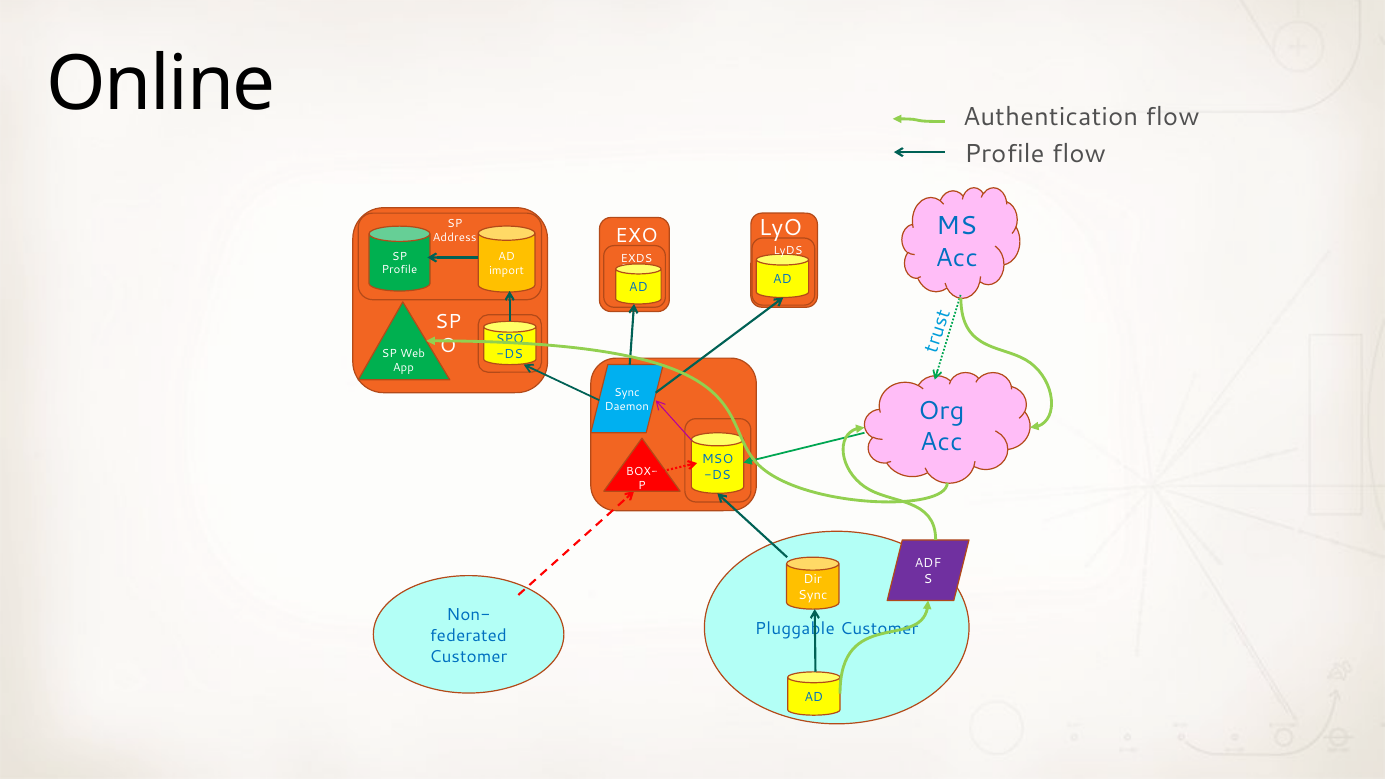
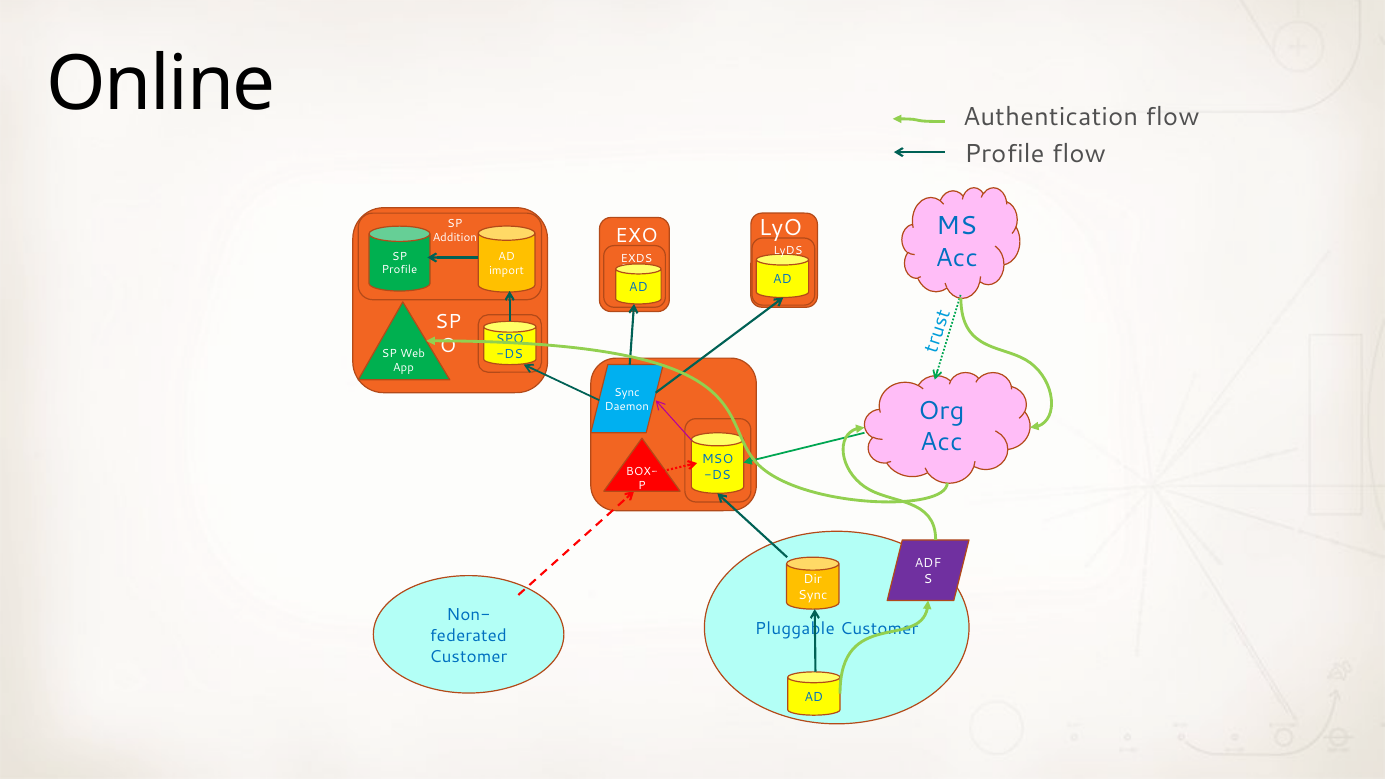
Address: Address -> Addition
